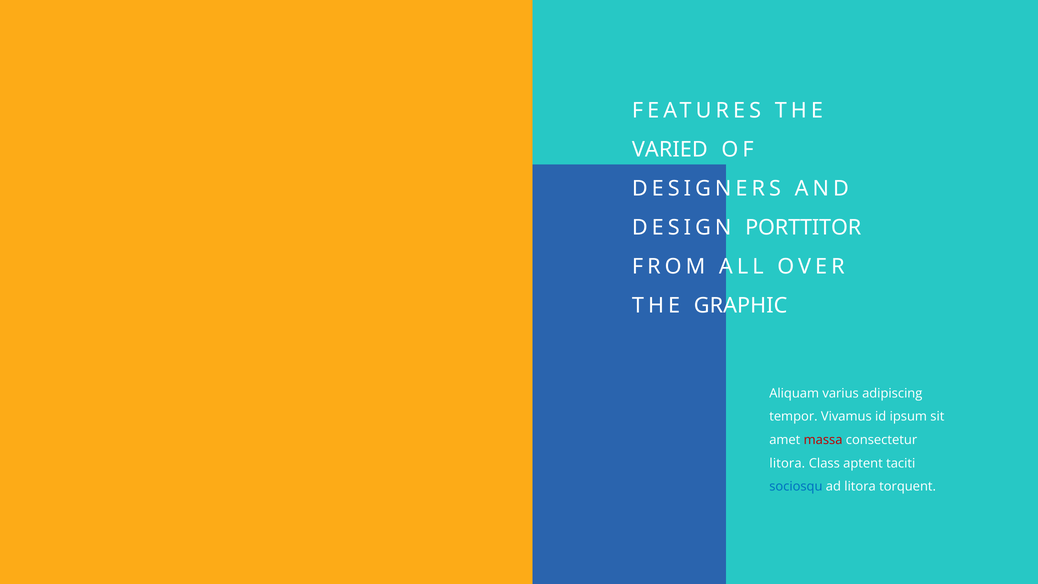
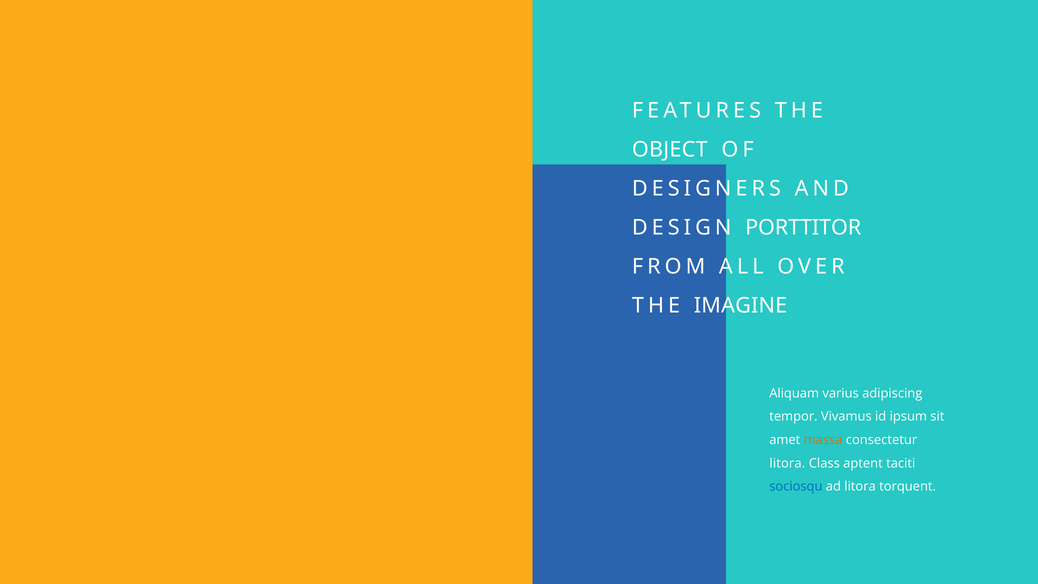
VARIED: VARIED -> OBJECT
GRAPHIC: GRAPHIC -> IMAGINE
massa colour: red -> orange
